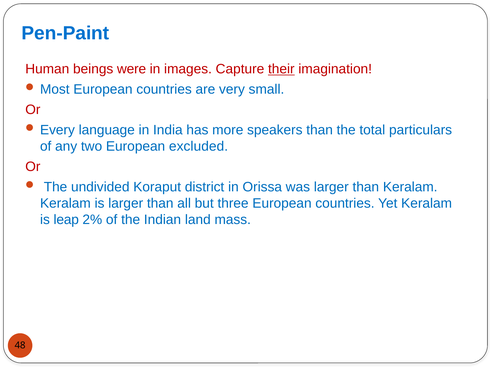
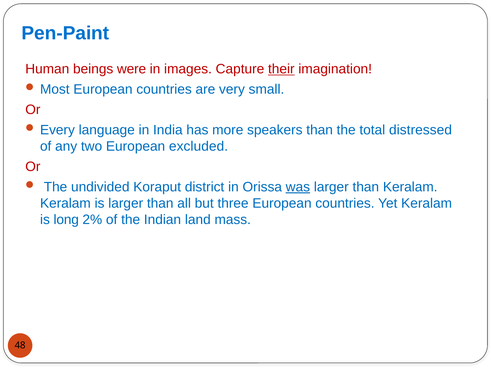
particulars: particulars -> distressed
was underline: none -> present
leap: leap -> long
